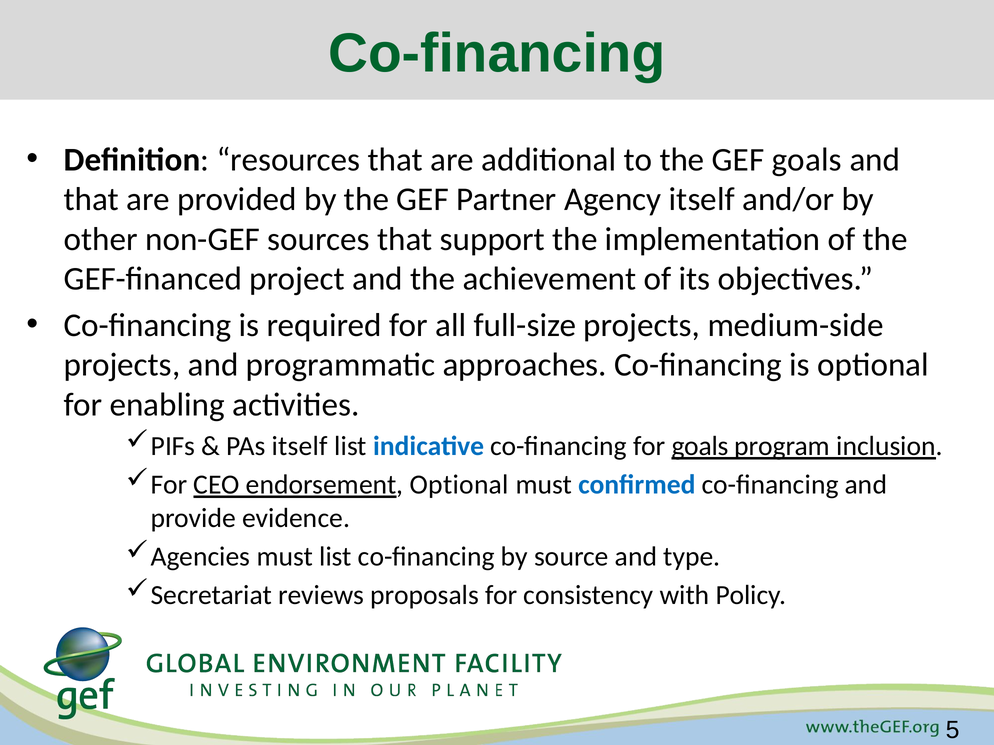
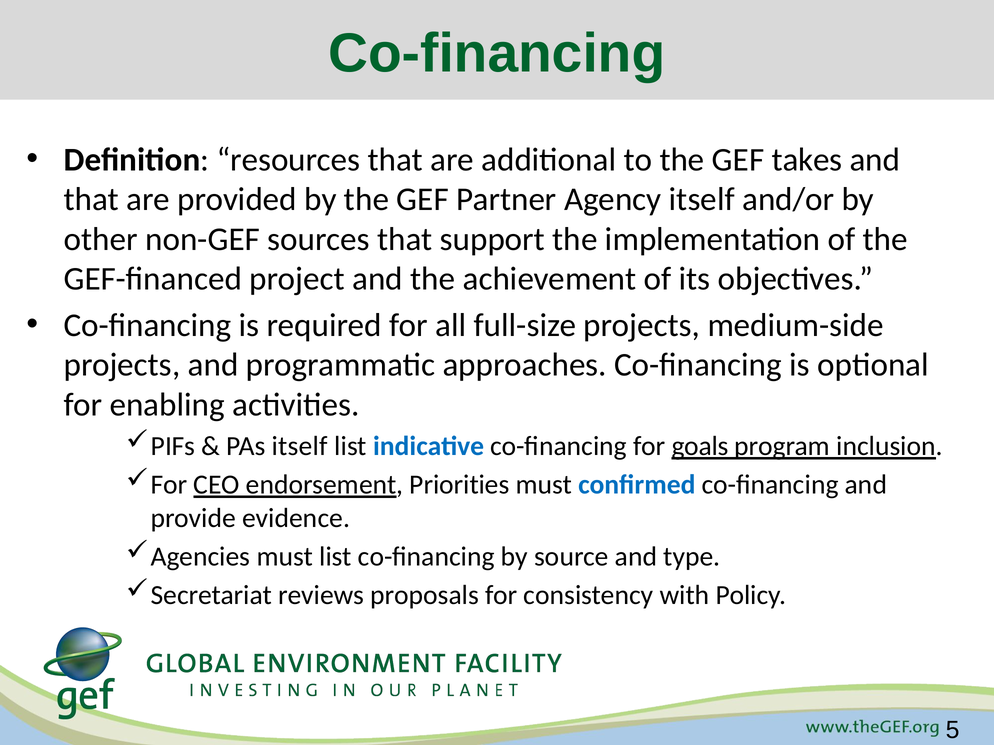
GEF goals: goals -> takes
endorsement Optional: Optional -> Priorities
